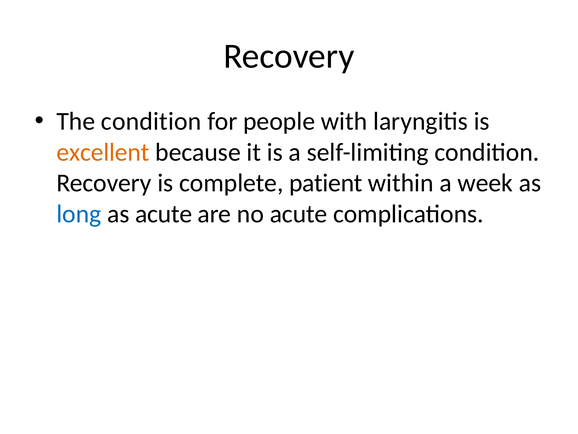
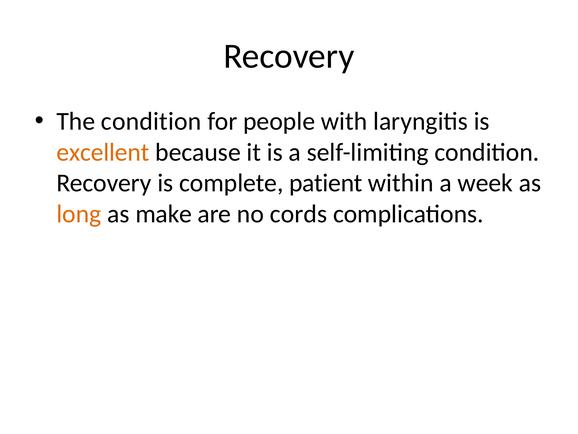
long colour: blue -> orange
as acute: acute -> make
no acute: acute -> cords
